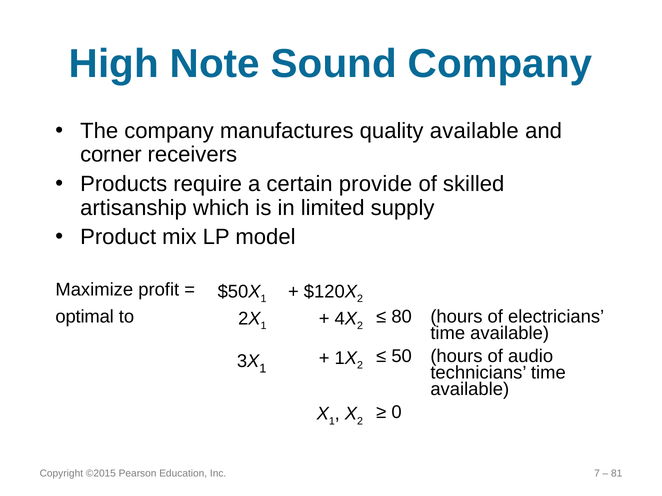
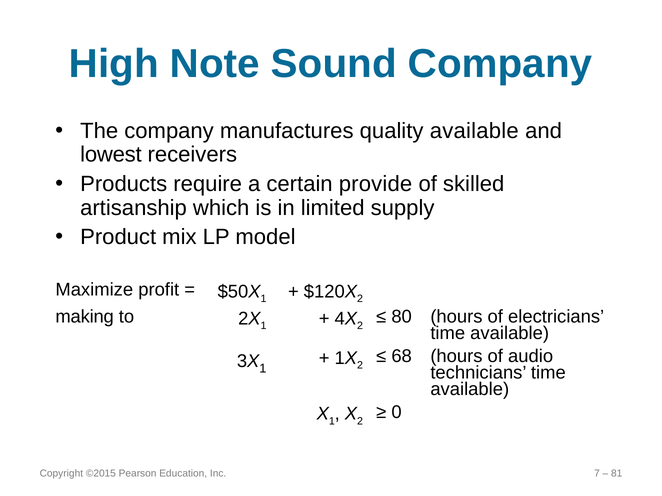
corner: corner -> lowest
optimal: optimal -> making
50: 50 -> 68
